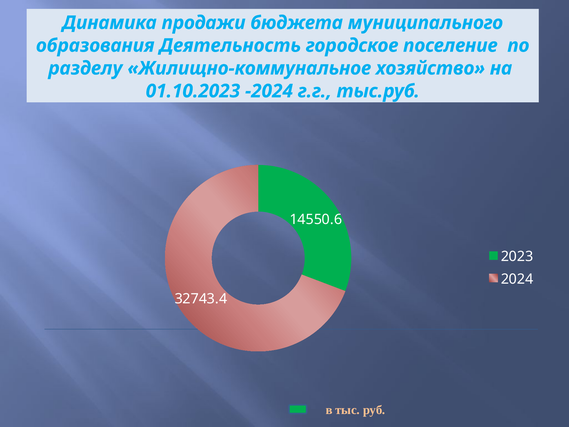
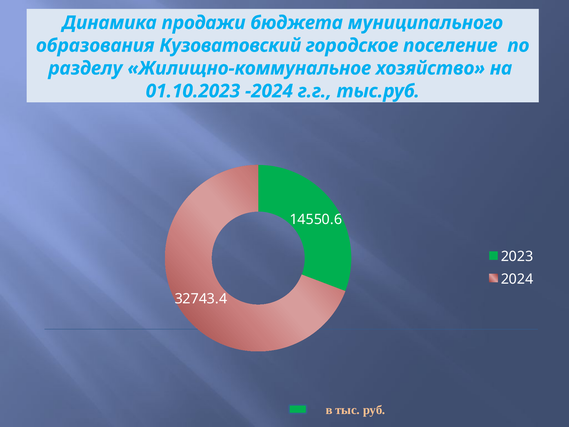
Деятельность: Деятельность -> Кузоватовский
